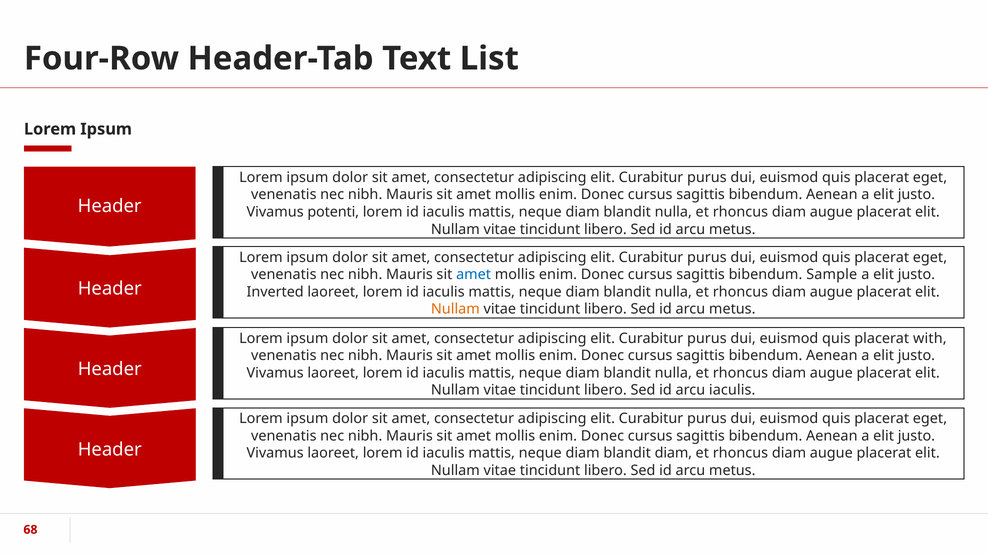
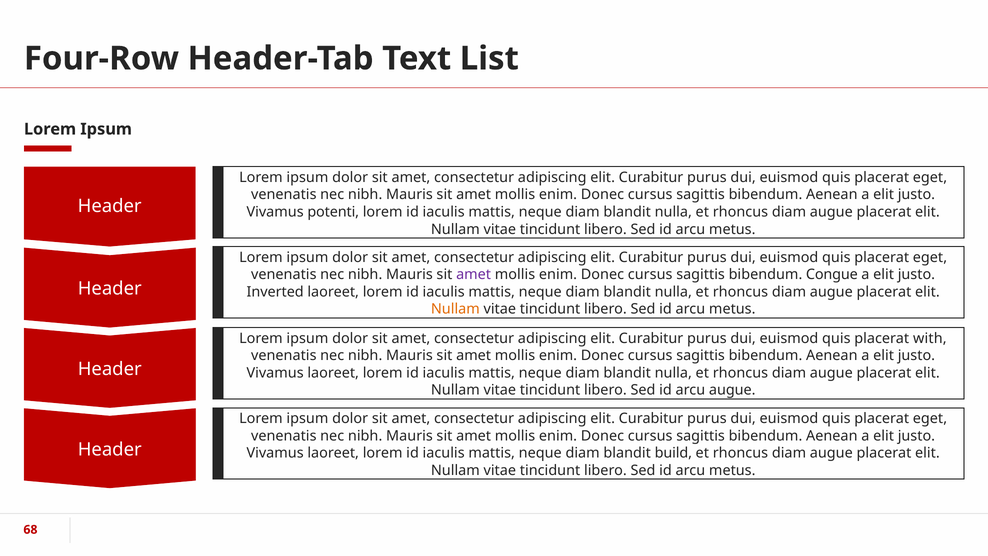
amet at (474, 274) colour: blue -> purple
Sample: Sample -> Congue
arcu iaculis: iaculis -> augue
blandit diam: diam -> build
